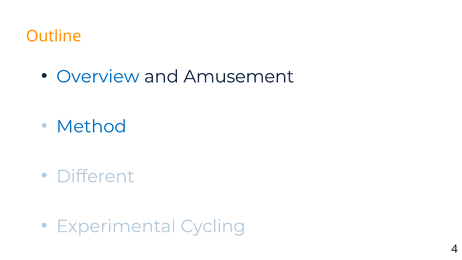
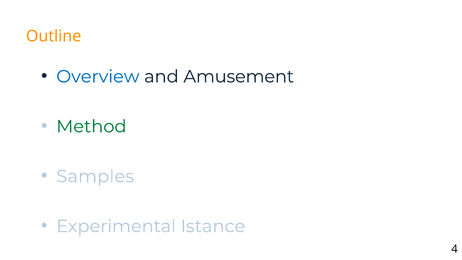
Method colour: blue -> green
Different: Different -> Samples
Cycling: Cycling -> Istance
